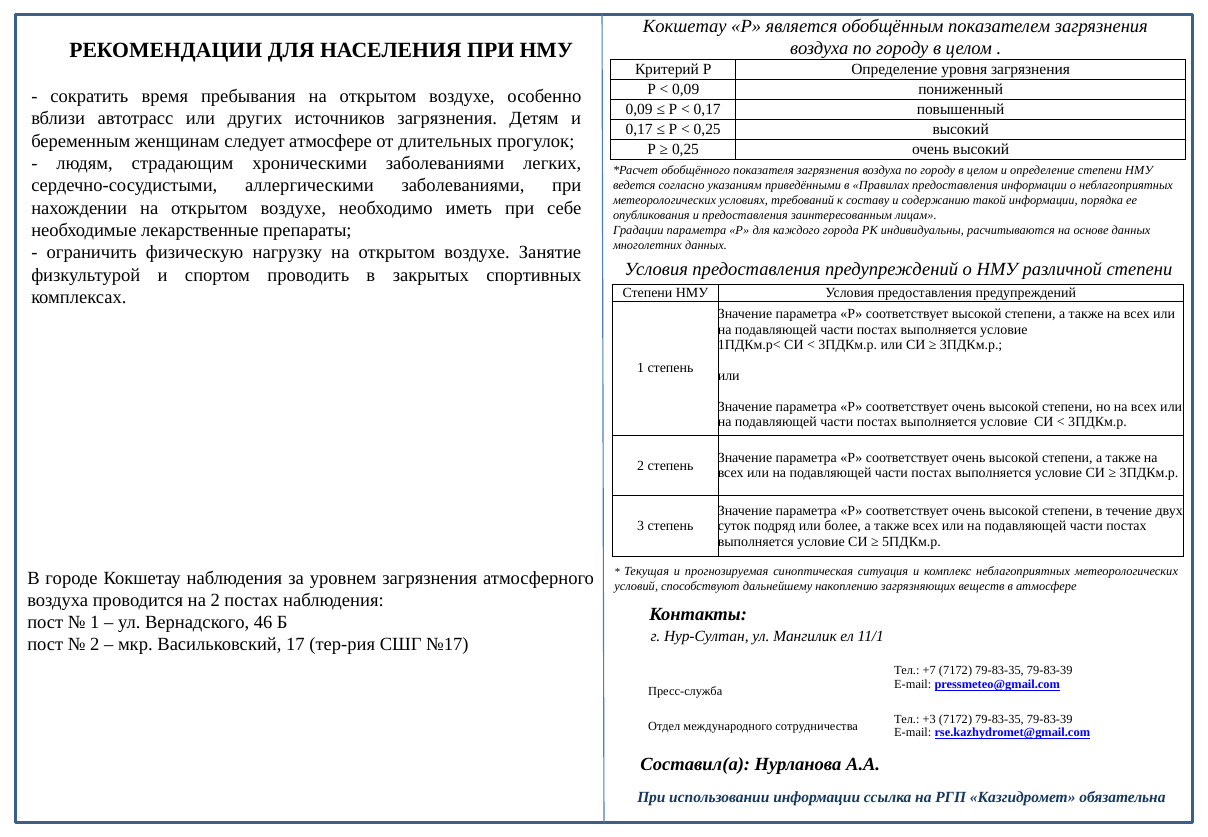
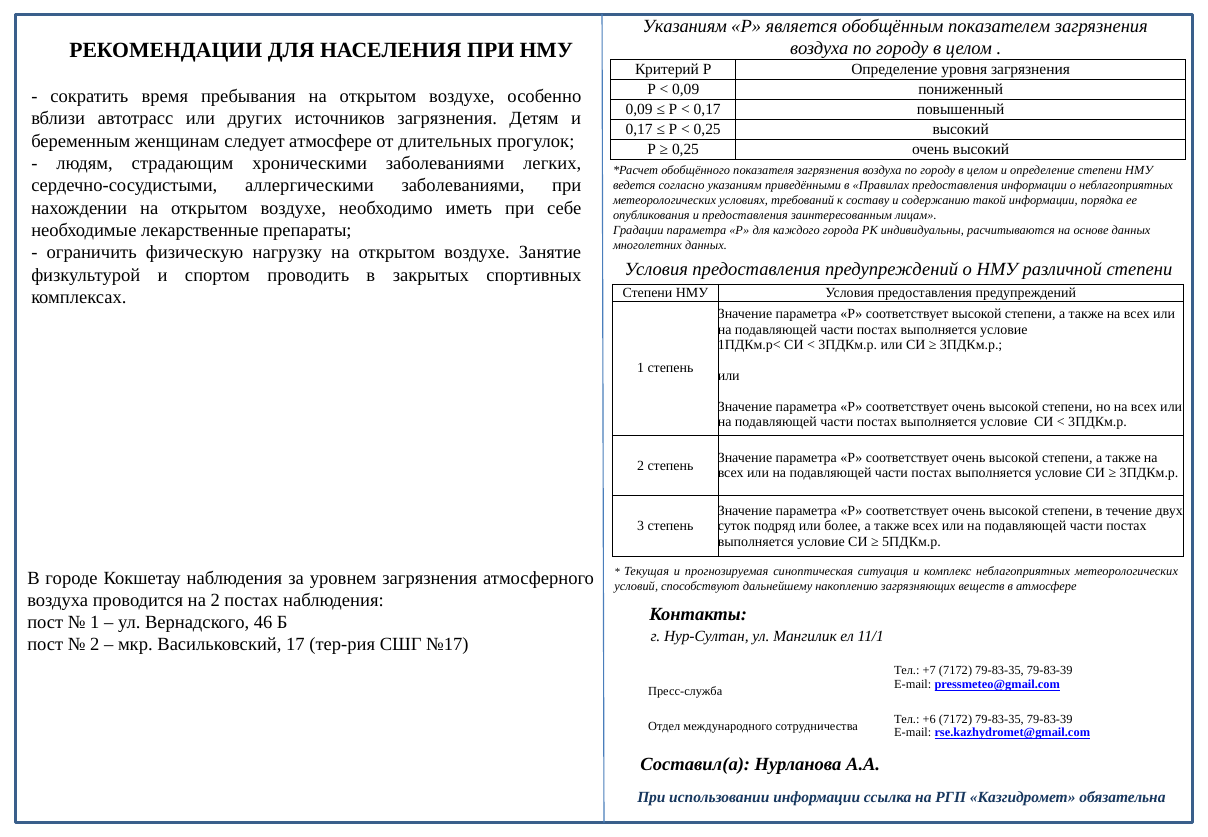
Кокшетау at (685, 26): Кокшетау -> Указаниям
+3: +3 -> +6
